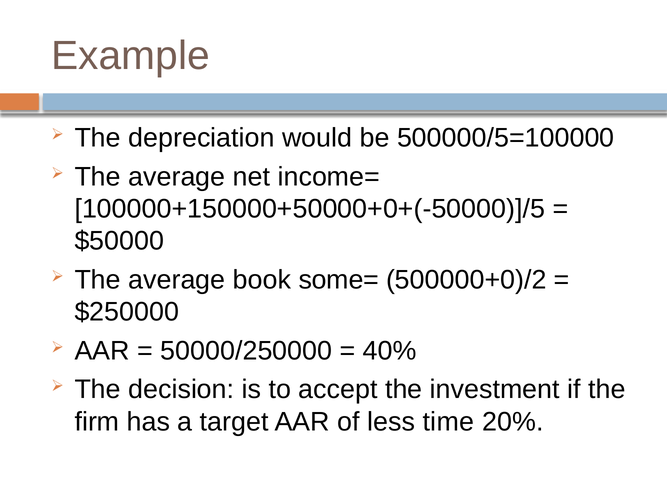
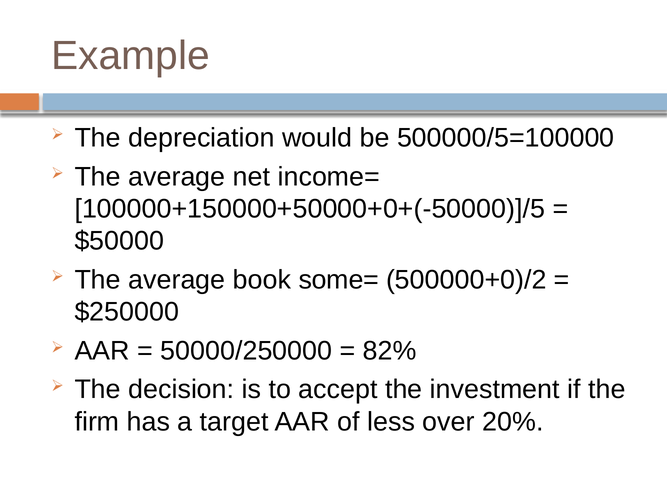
40%: 40% -> 82%
time: time -> over
